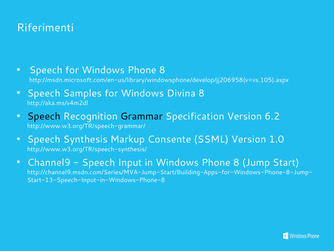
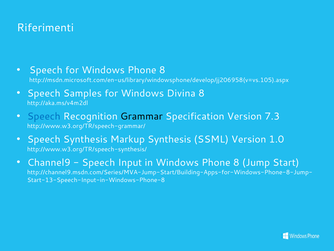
Speech at (44, 116) colour: black -> blue
6.2: 6.2 -> 7.3
Markup Consente: Consente -> Synthesis
